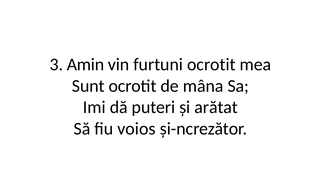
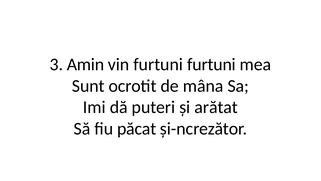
furtuni ocrotit: ocrotit -> furtuni
voios: voios -> păcat
